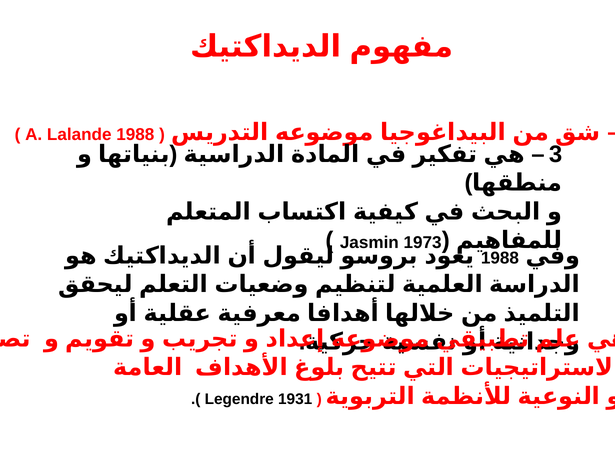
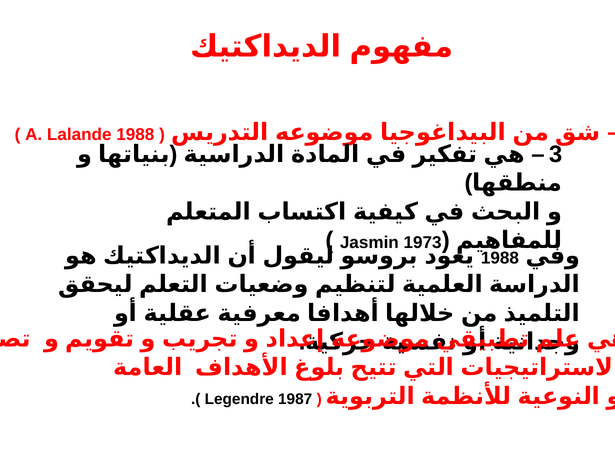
1931: 1931 -> 1987
